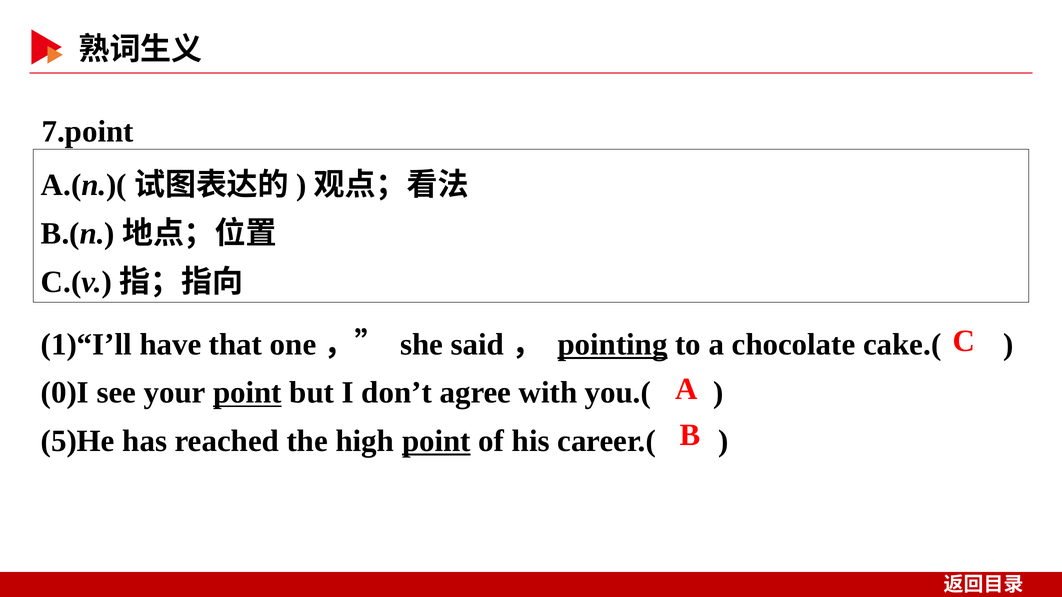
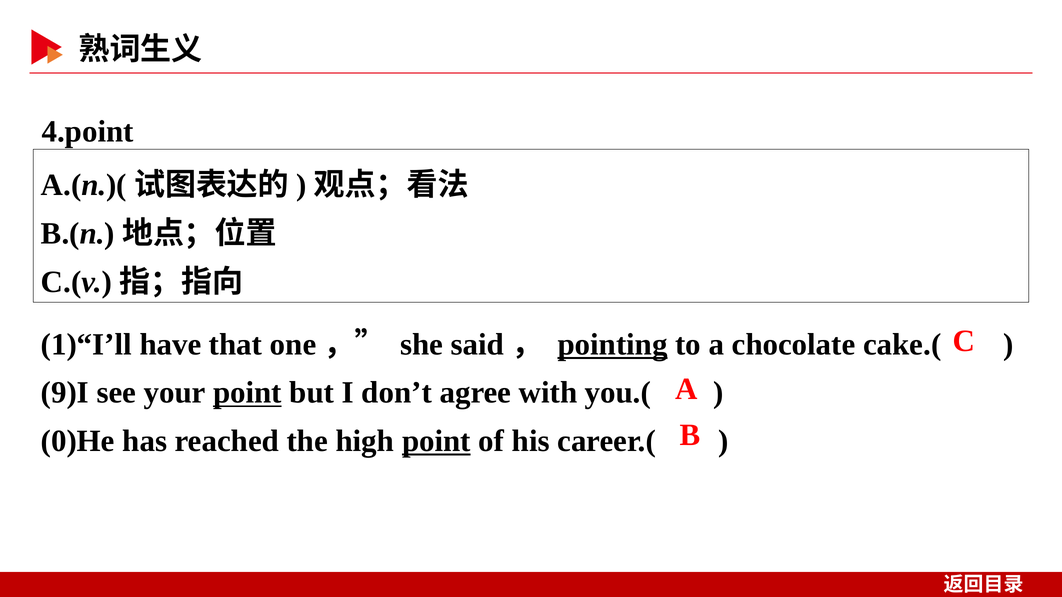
7.point: 7.point -> 4.point
0)I: 0)I -> 9)I
5)He: 5)He -> 0)He
